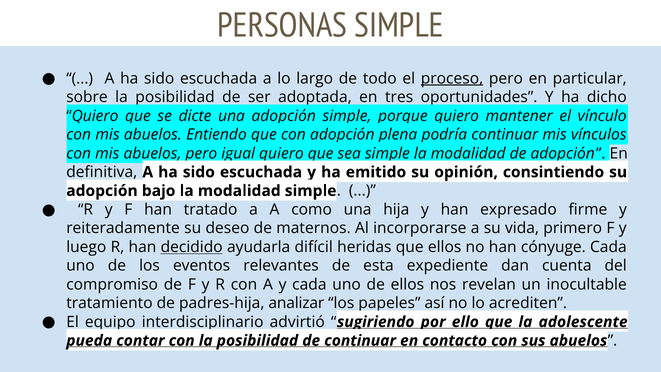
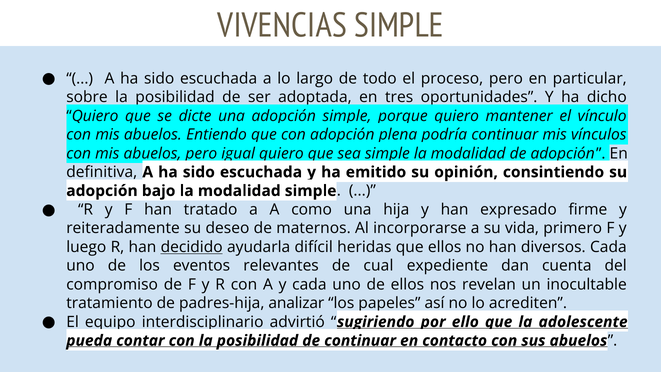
PERSONAS: PERSONAS -> VIVENCIAS
proceso underline: present -> none
cónyuge: cónyuge -> diversos
esta: esta -> cual
